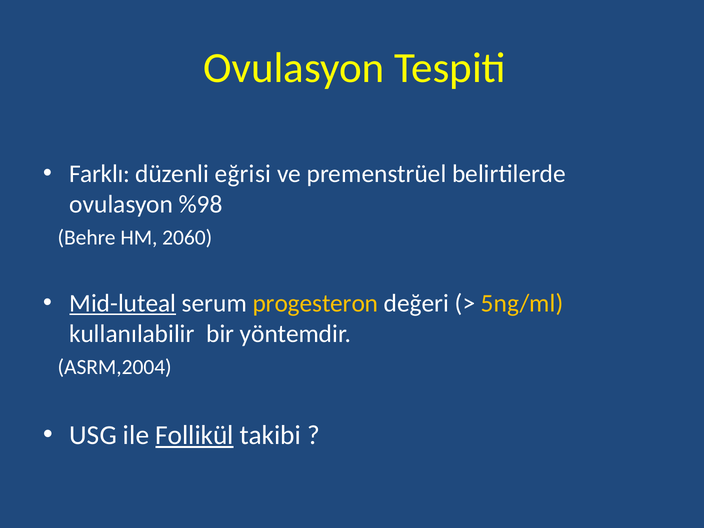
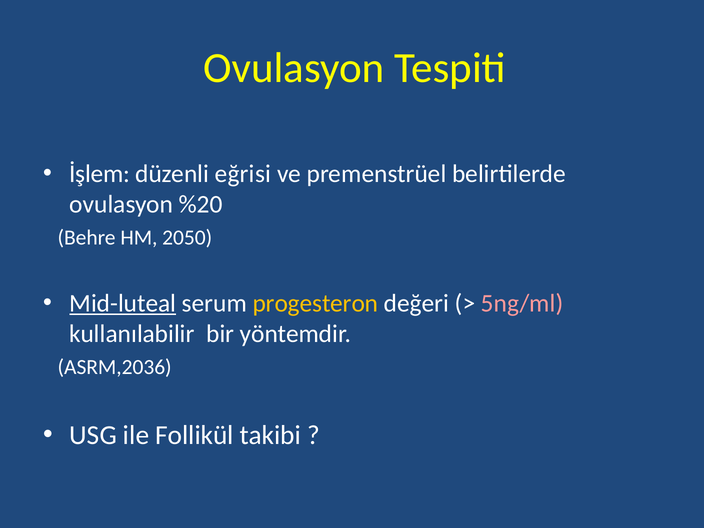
Farklı: Farklı -> İşlem
%98: %98 -> %20
2060: 2060 -> 2050
5ng/ml colour: yellow -> pink
ASRM,2004: ASRM,2004 -> ASRM,2036
Follikül underline: present -> none
